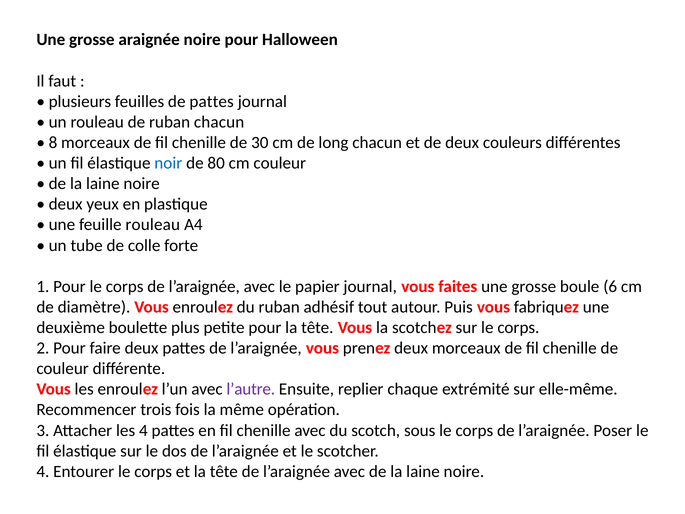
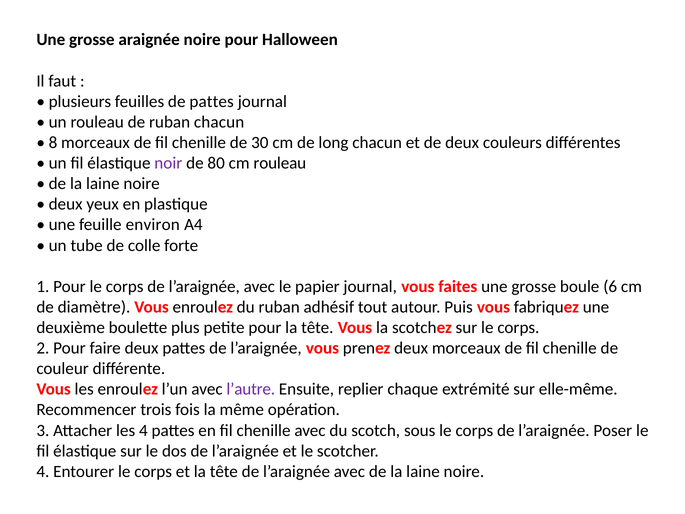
noir colour: blue -> purple
cm couleur: couleur -> rouleau
feuille rouleau: rouleau -> environ
